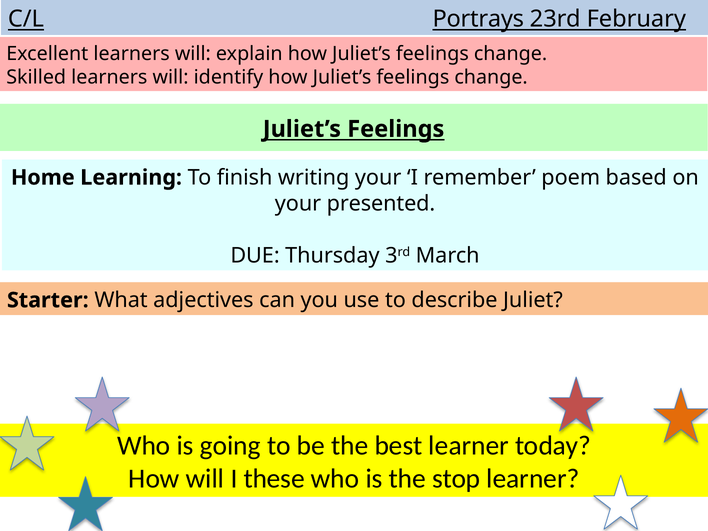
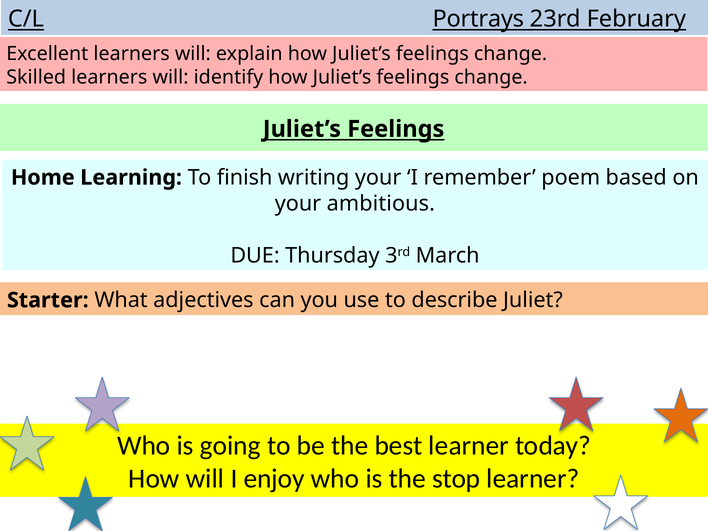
presented: presented -> ambitious
these: these -> enjoy
